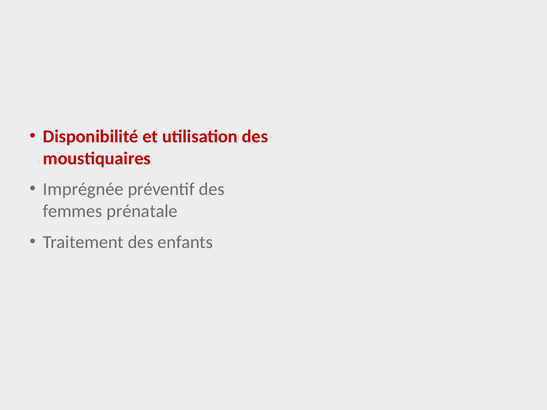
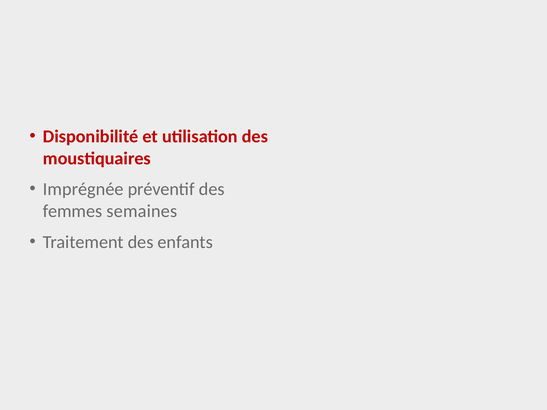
prénatale: prénatale -> semaines
